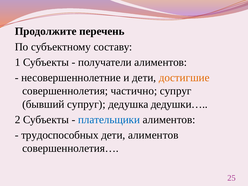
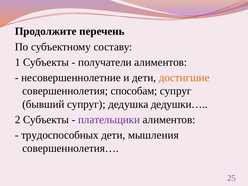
частично: частично -> способам
плательщики colour: blue -> purple
дети алиментов: алиментов -> мышления
